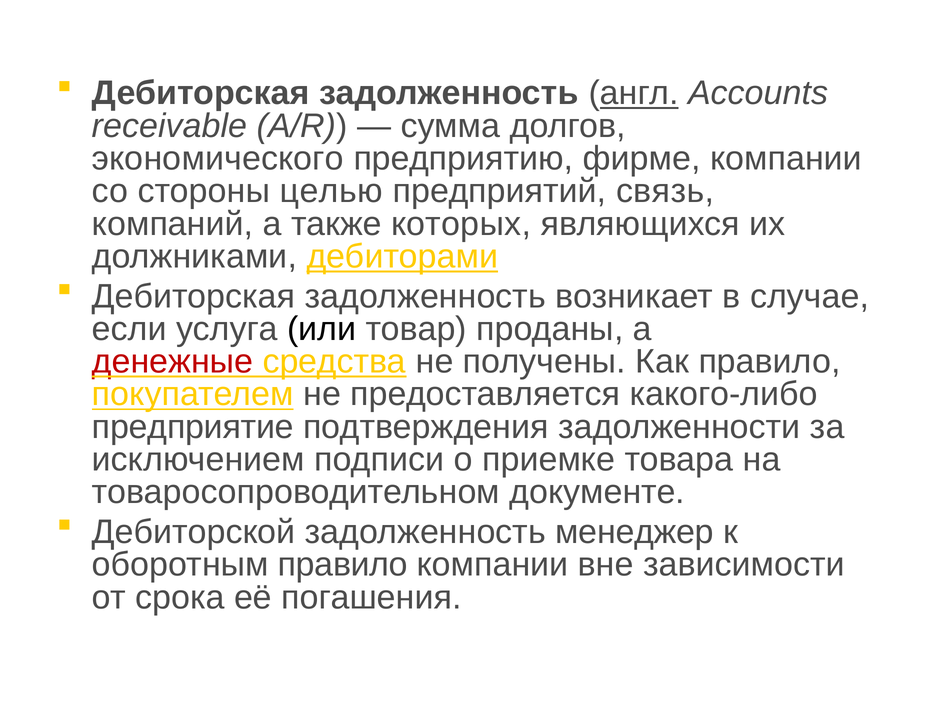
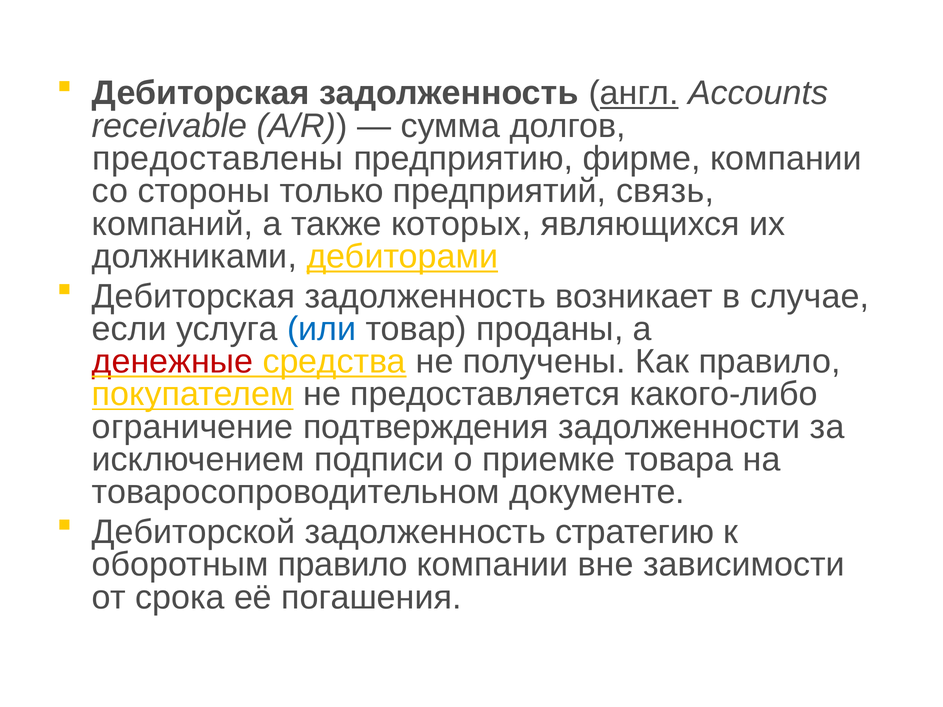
экономического: экономического -> предоставлены
целью: целью -> только
или colour: black -> blue
предприятие: предприятие -> ограничение
менеджер: менеджер -> стратегию
